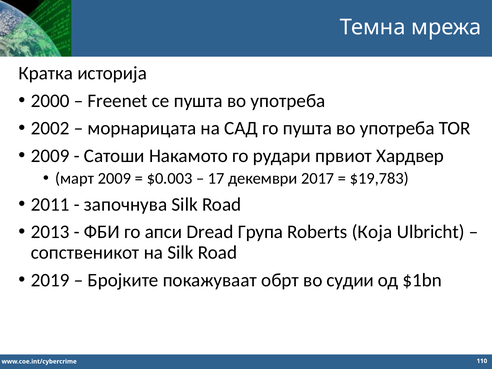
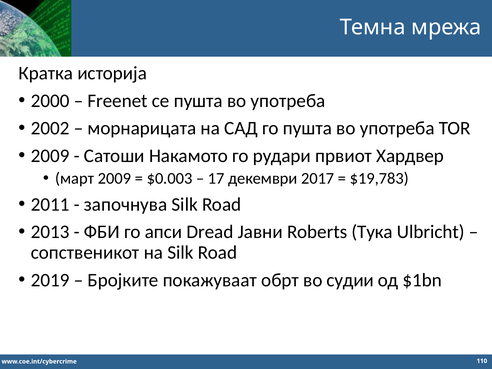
Група: Група -> Јавни
Која: Која -> Тука
